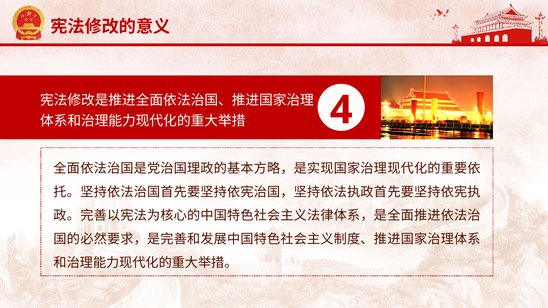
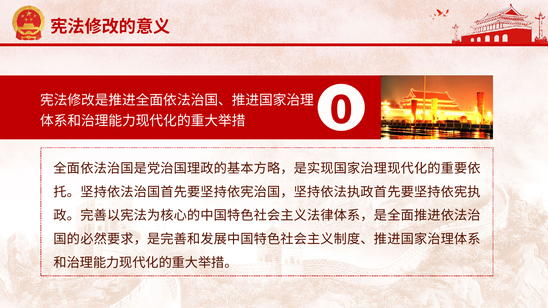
4: 4 -> 0
